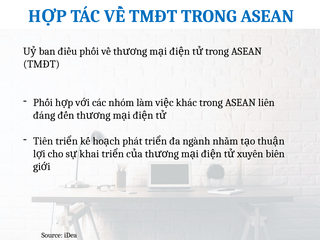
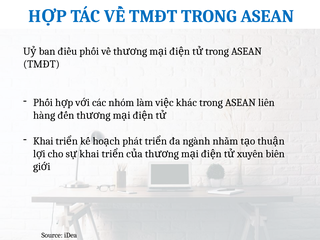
đáng: đáng -> hàng
Tiến at (43, 141): Tiến -> Khai
